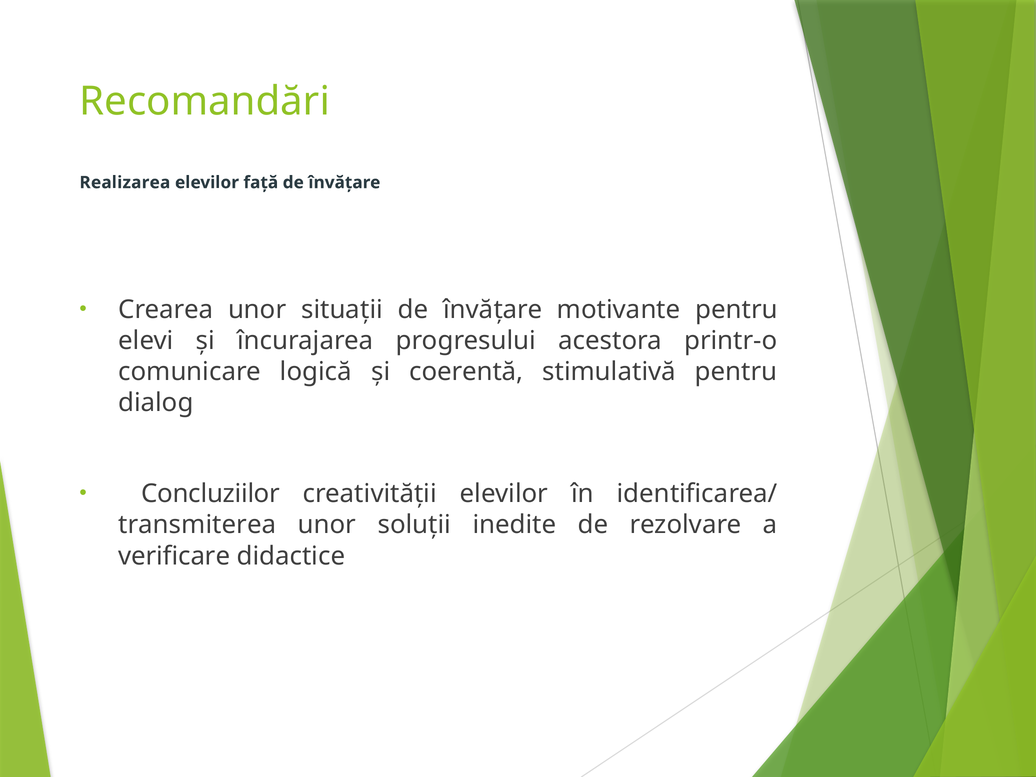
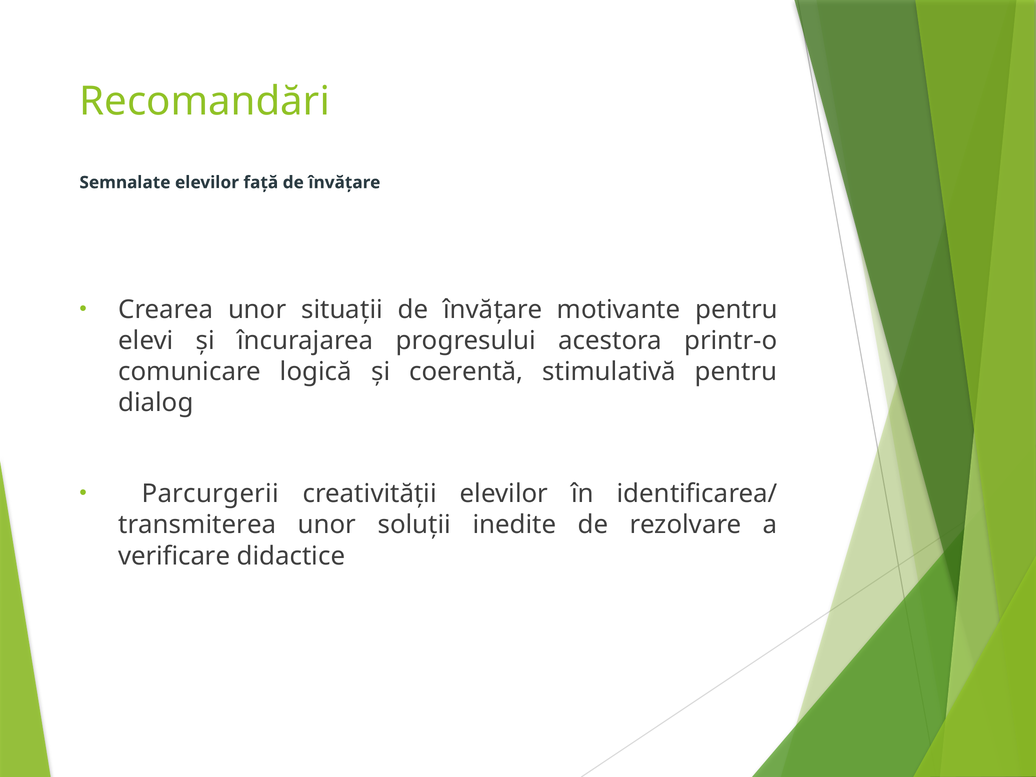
Realizarea: Realizarea -> Semnalate
Concluziilor: Concluziilor -> Parcurgerii
